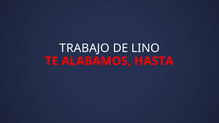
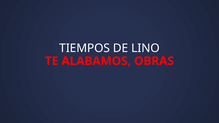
TRABAJO: TRABAJO -> TIEMPOS
HASTA: HASTA -> OBRAS
